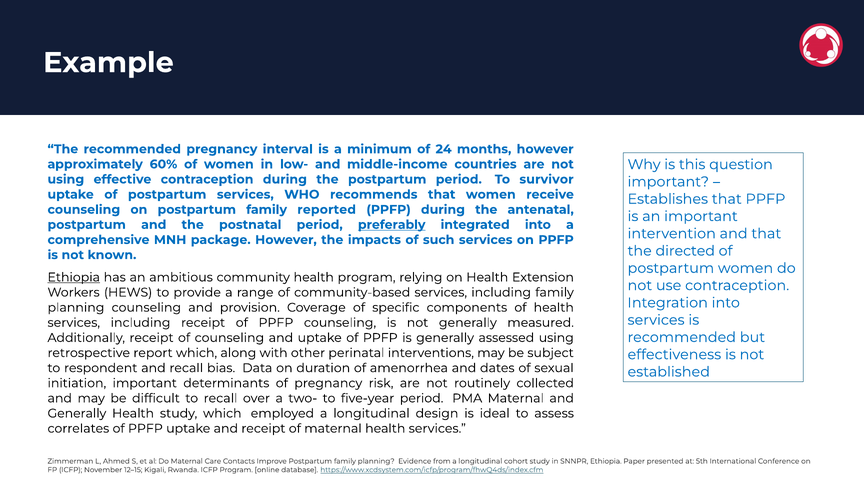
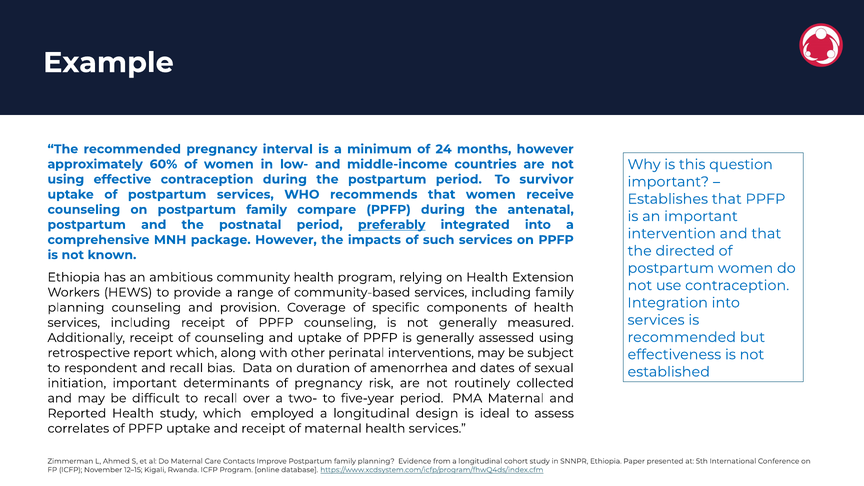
reported: reported -> compare
Ethiopia at (74, 277) underline: present -> none
Generally at (77, 413): Generally -> Reported
